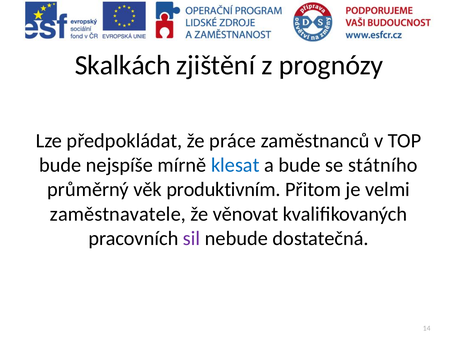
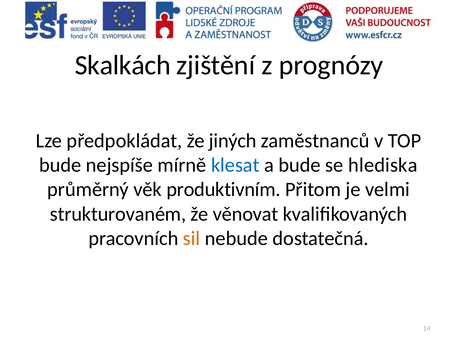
práce: práce -> jiných
státního: státního -> hlediska
zaměstnavatele: zaměstnavatele -> strukturovaném
sil colour: purple -> orange
